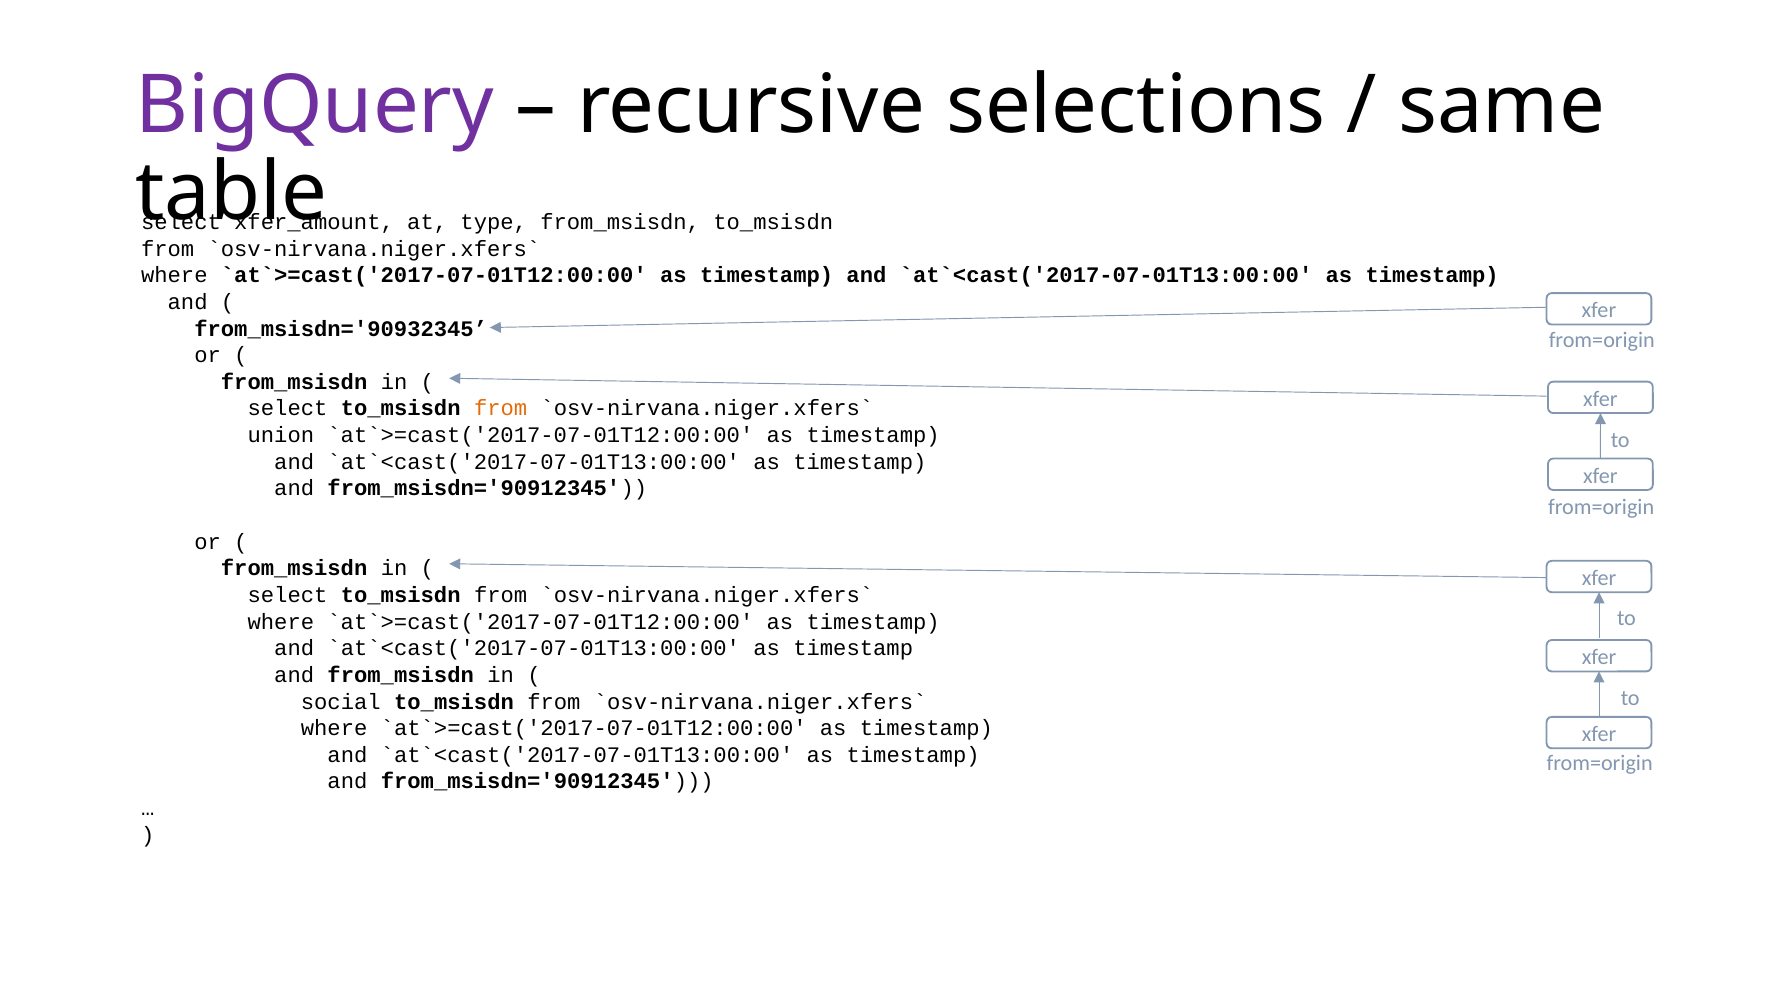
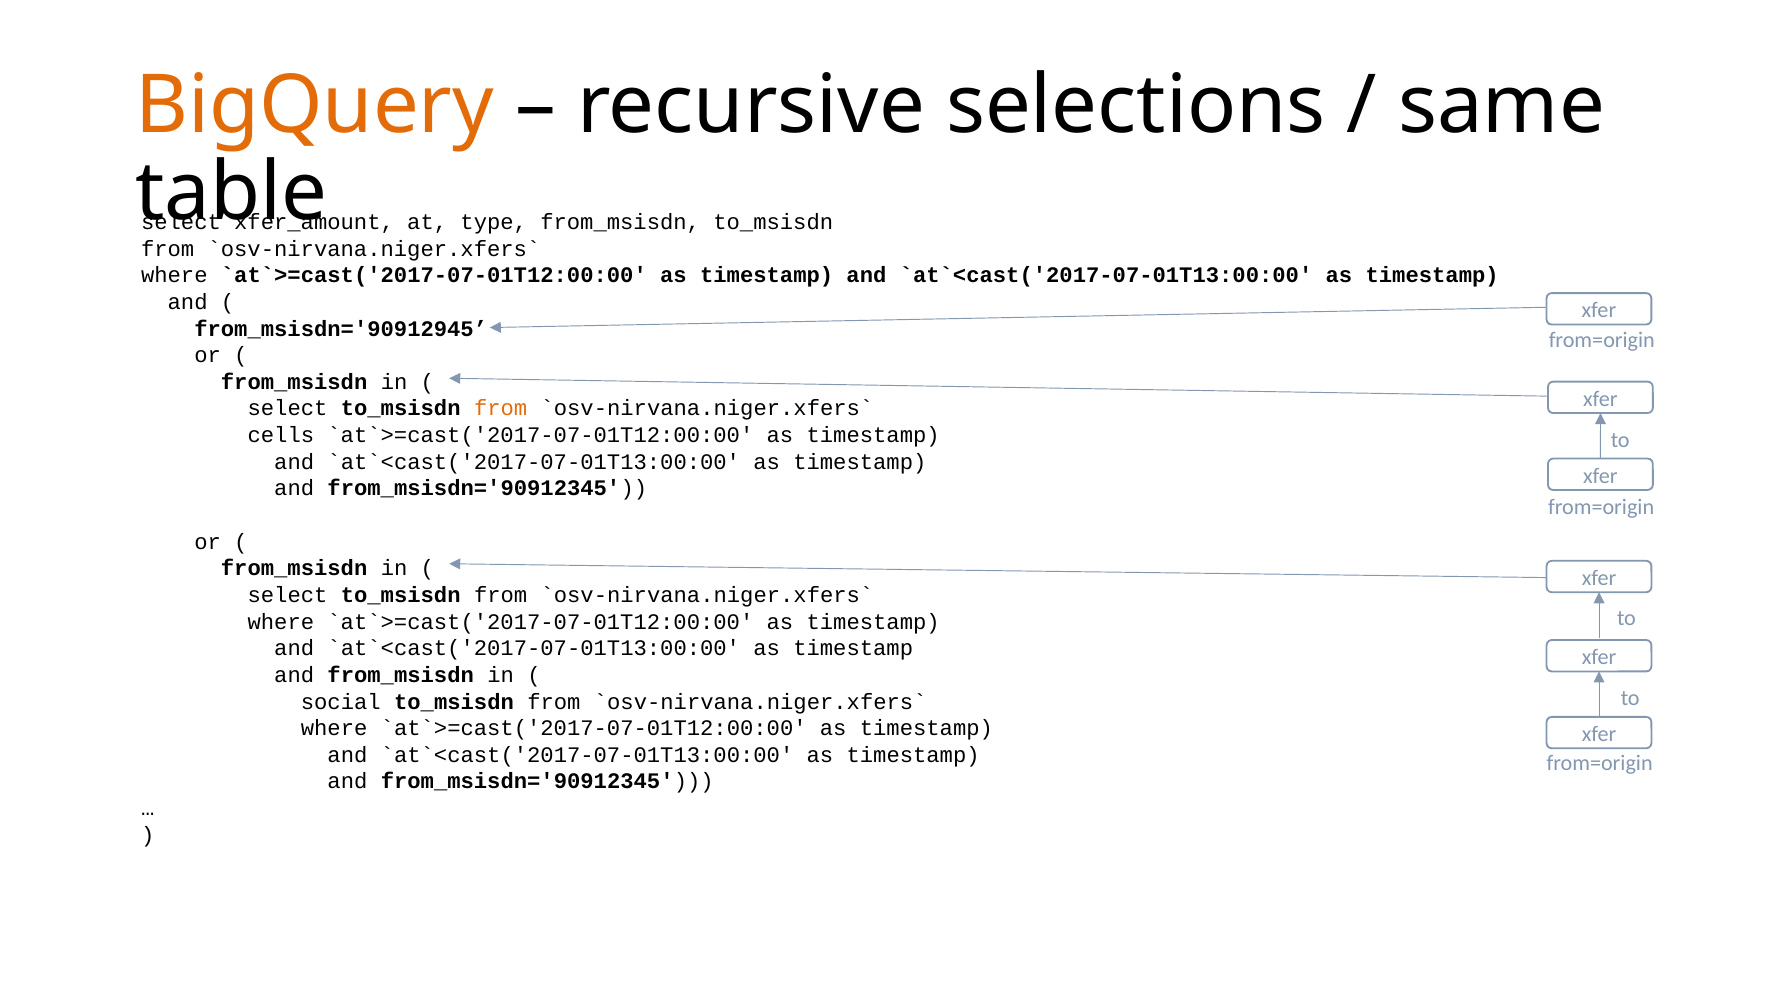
BigQuery colour: purple -> orange
from_msisdn='90932345: from_msisdn='90932345 -> from_msisdn='90912945
union: union -> cells
